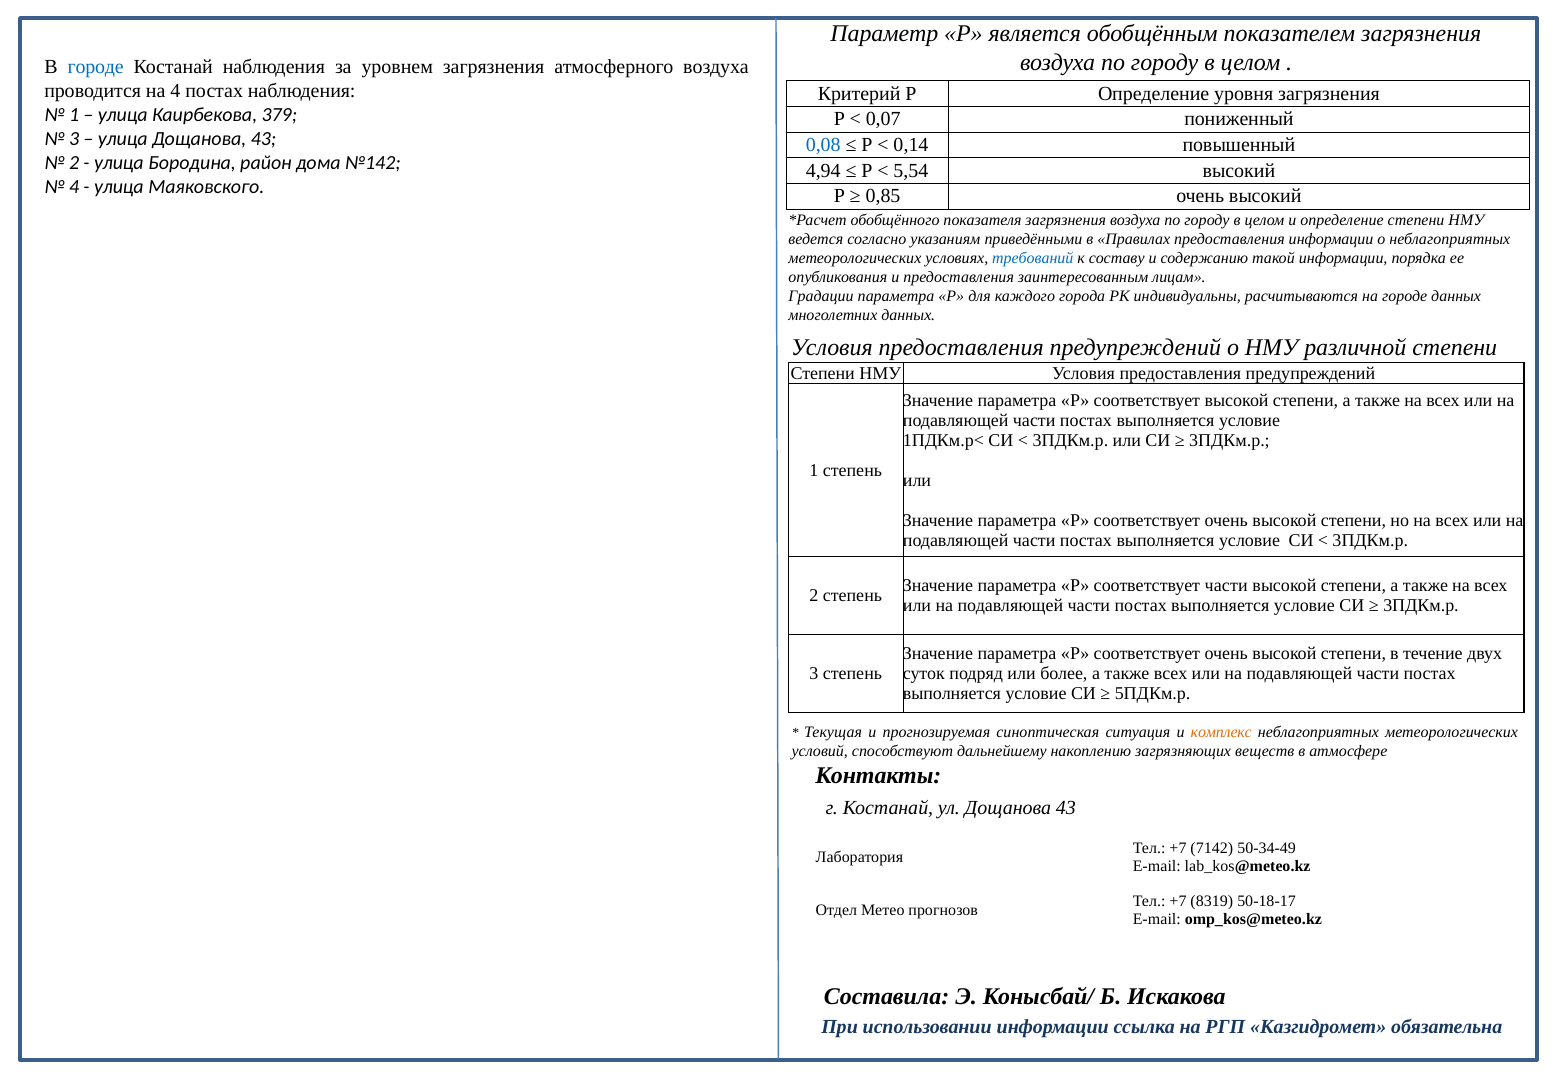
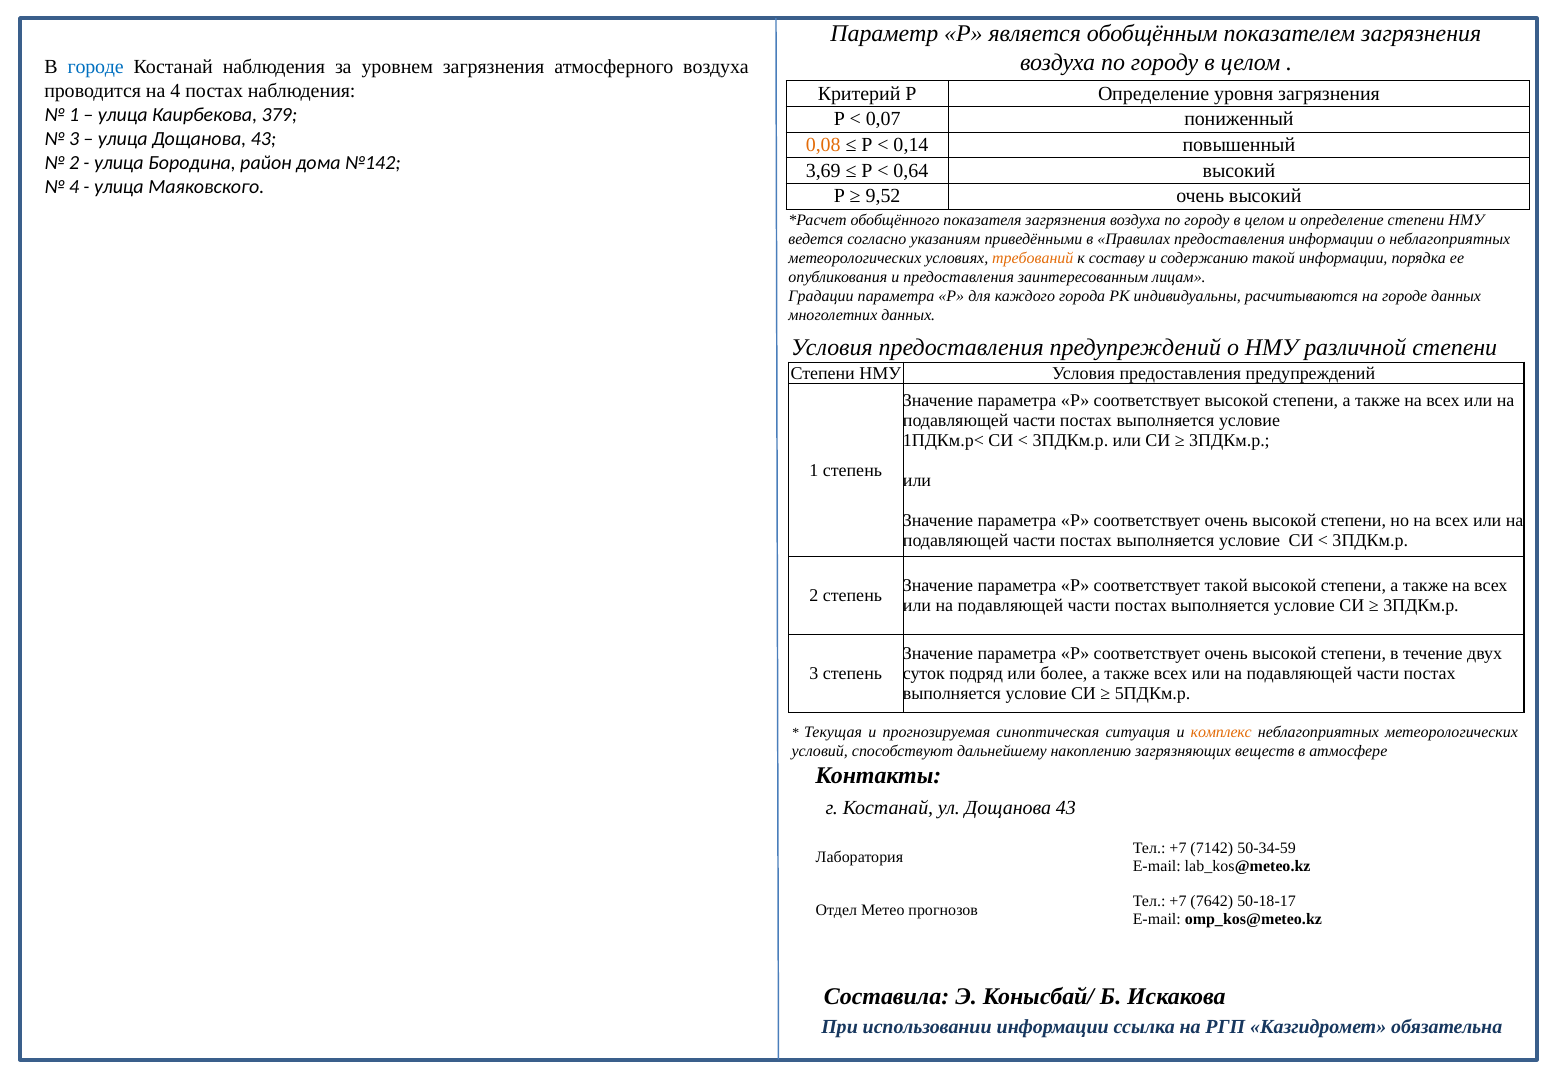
0,08 colour: blue -> orange
4,94: 4,94 -> 3,69
5,54: 5,54 -> 0,64
0,85: 0,85 -> 9,52
требований colour: blue -> orange
соответствует части: части -> такой
50-34-49: 50-34-49 -> 50-34-59
8319: 8319 -> 7642
